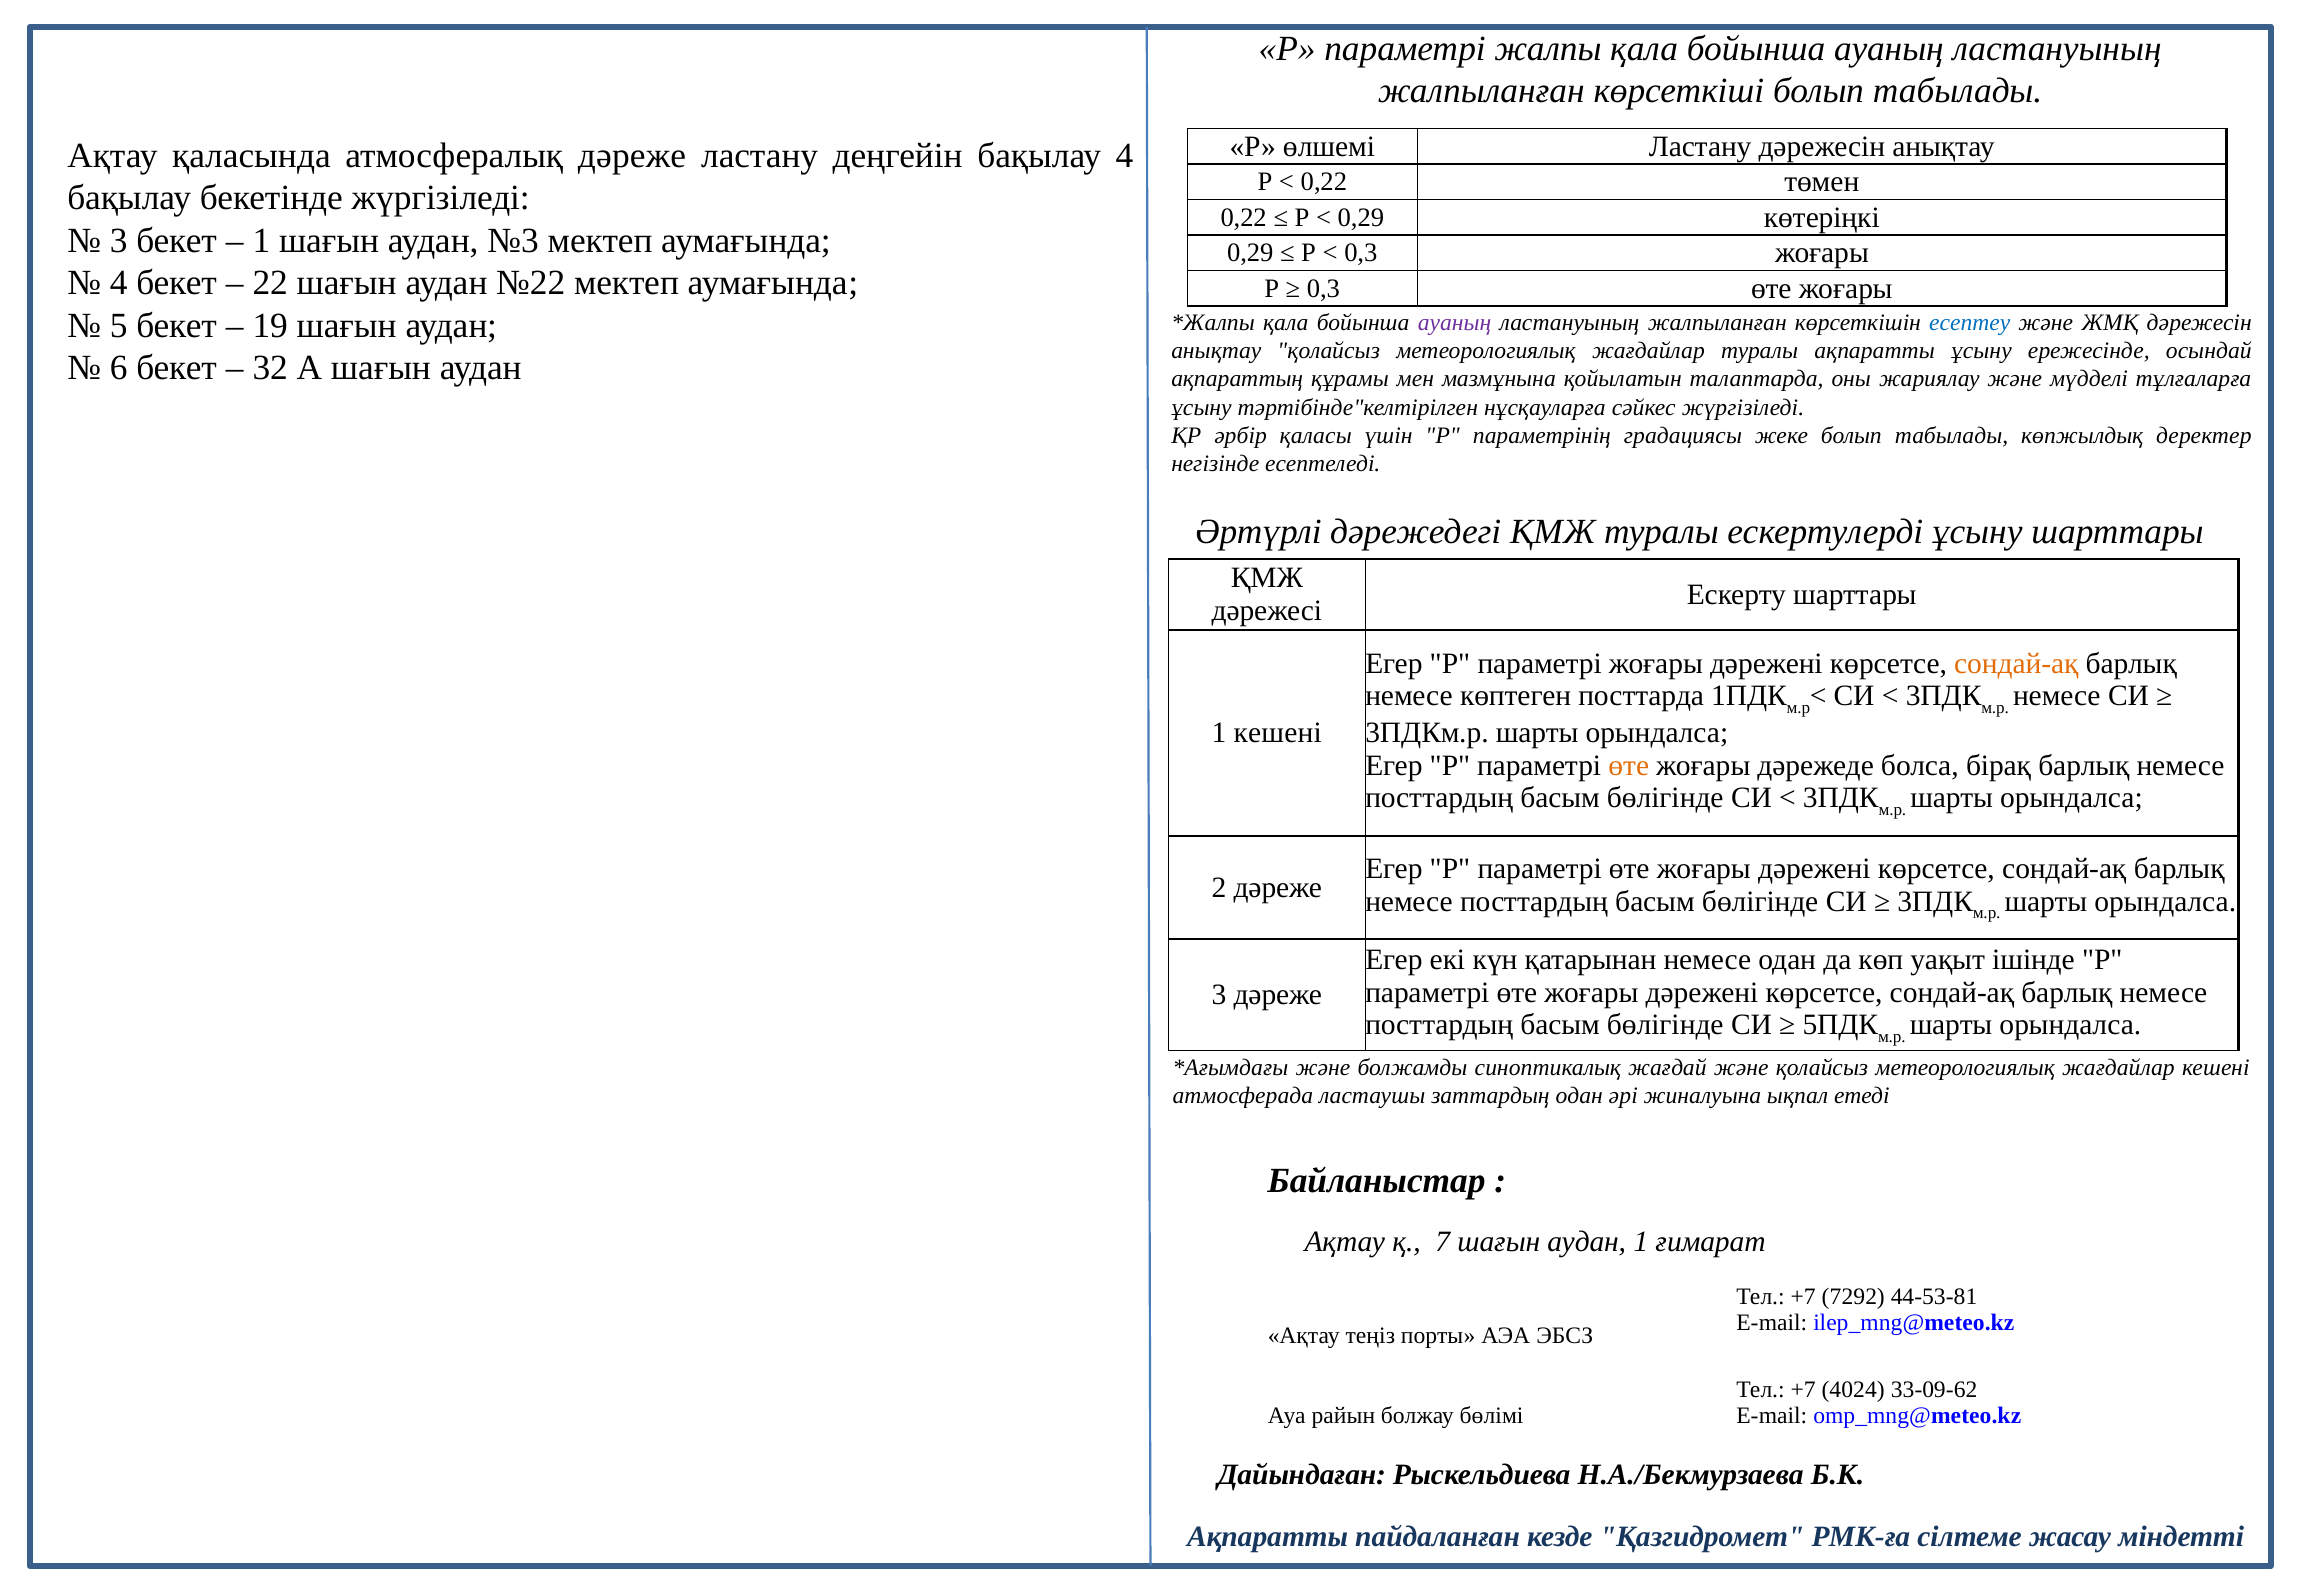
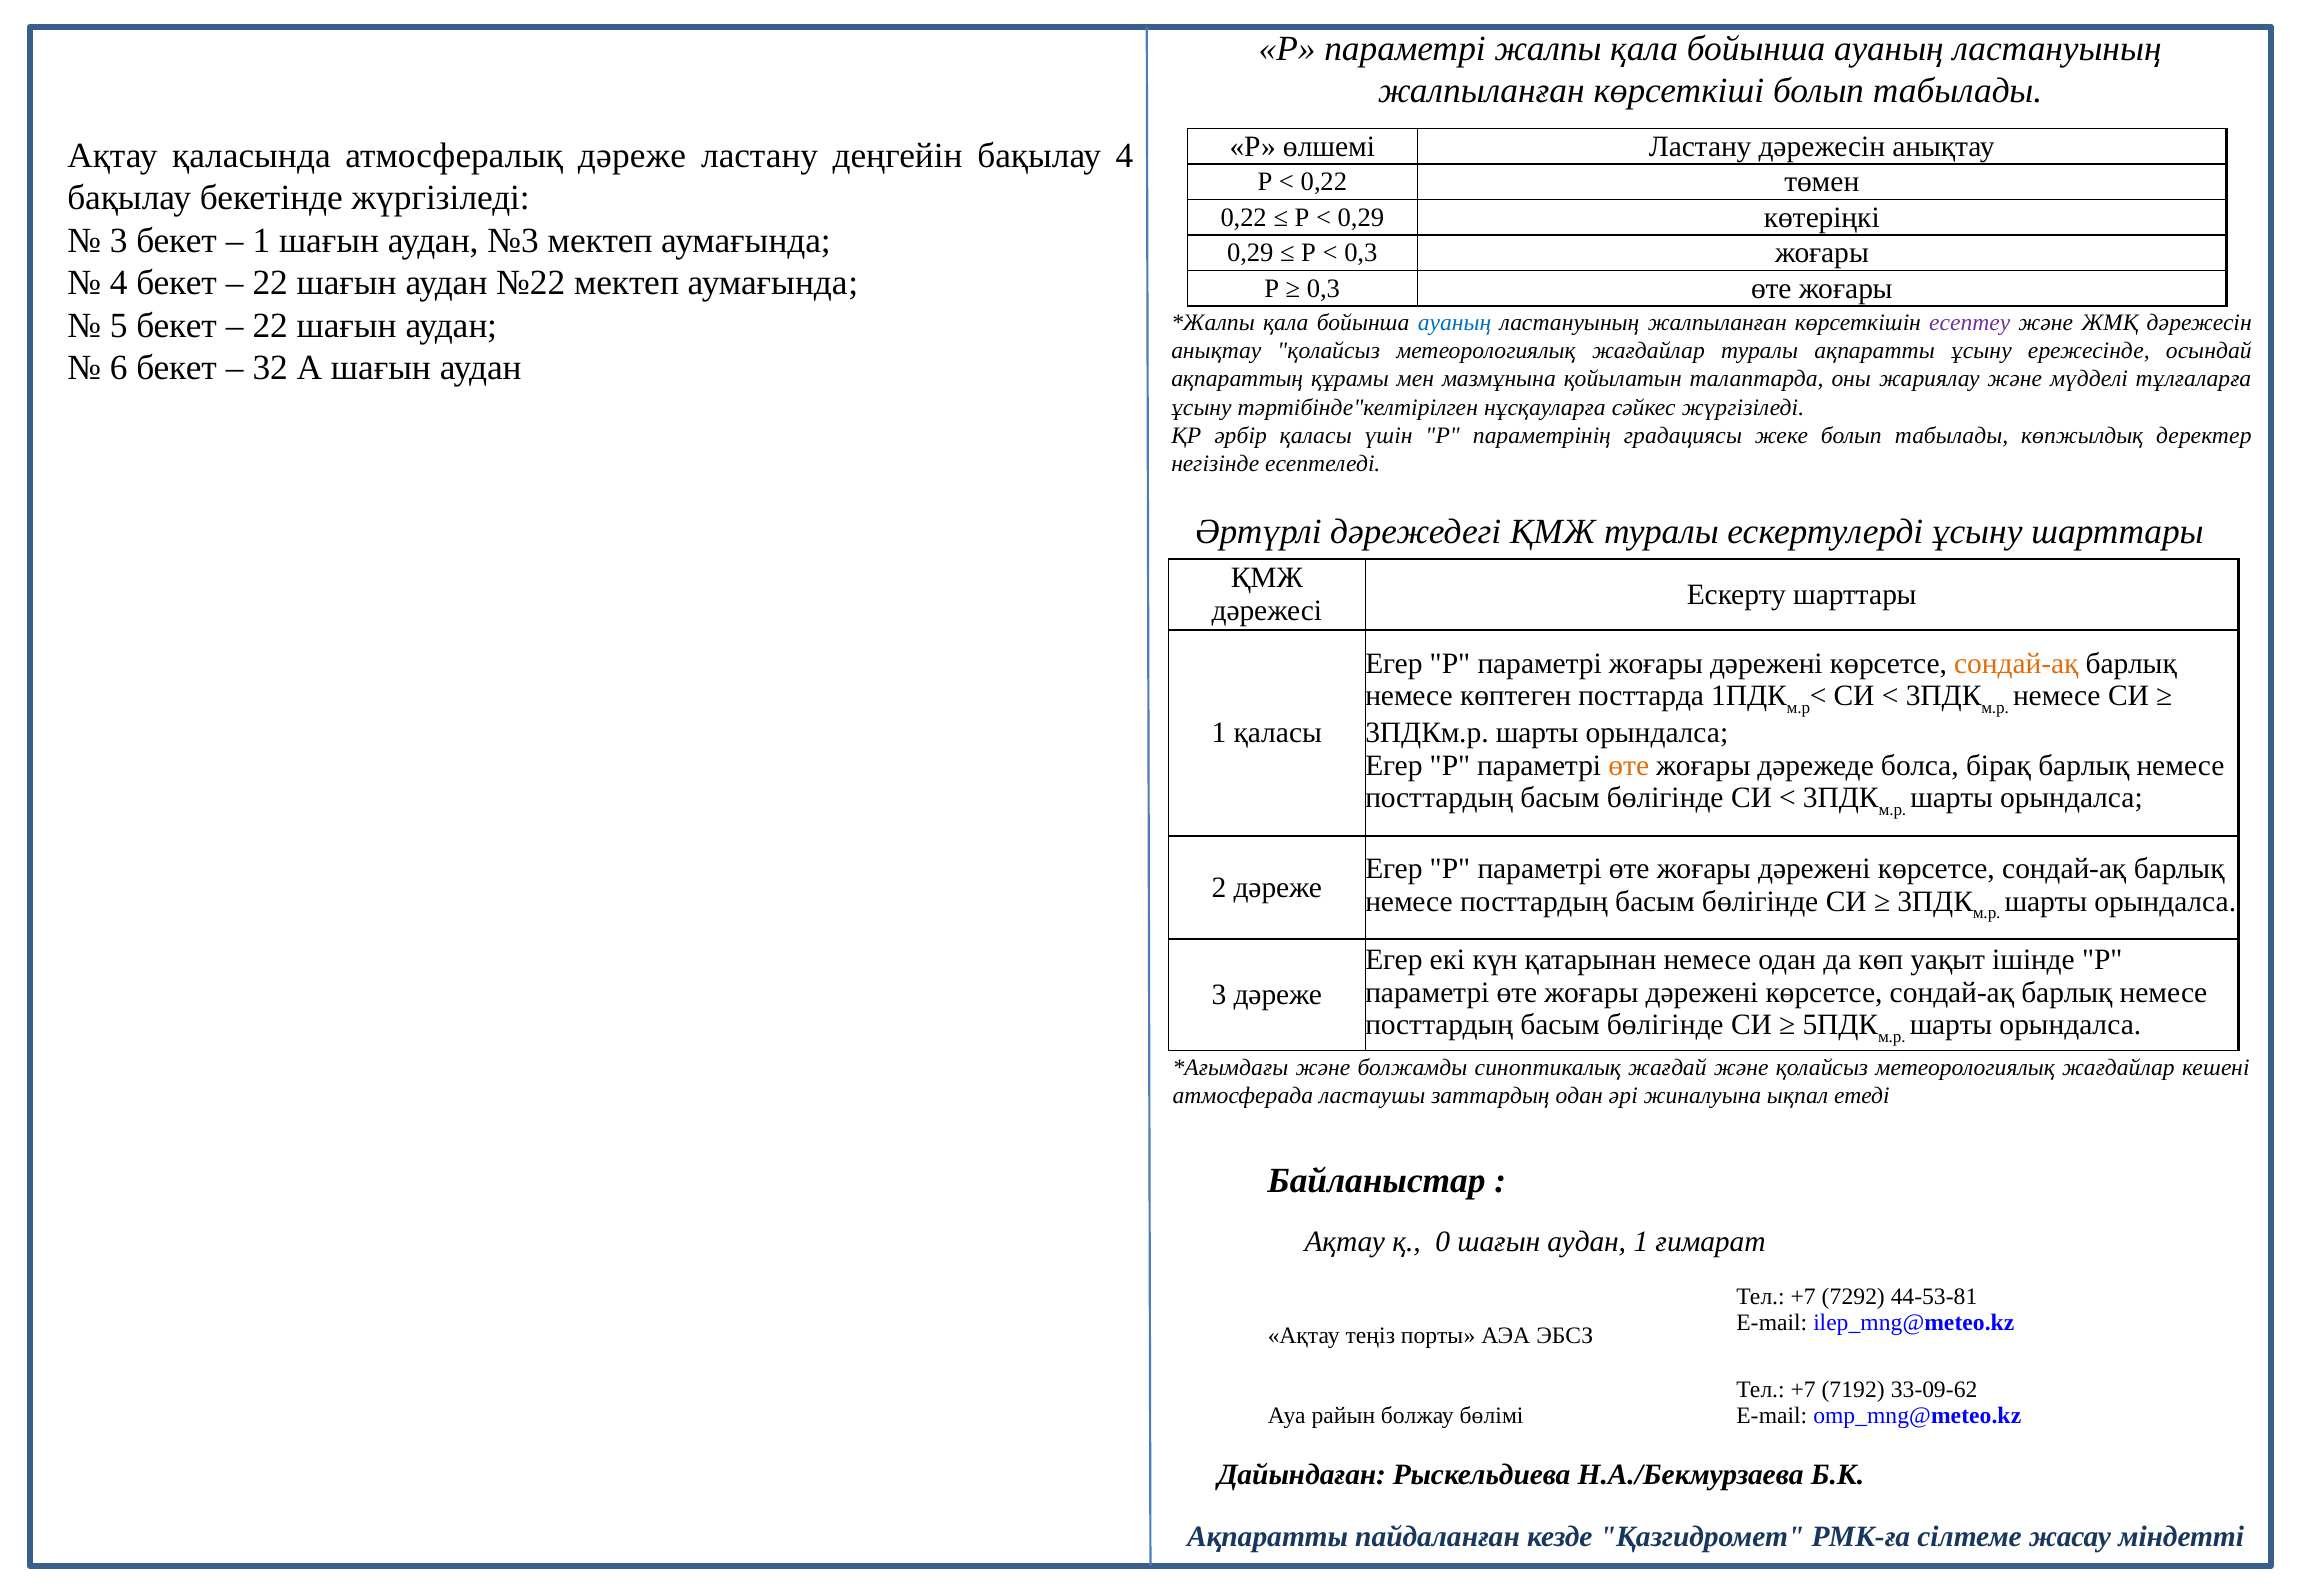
19 at (270, 326): 19 -> 22
ауаның at (1455, 323) colour: purple -> blue
есептеу colour: blue -> purple
1 кешені: кешені -> қаласы
7: 7 -> 0
4024: 4024 -> 7192
